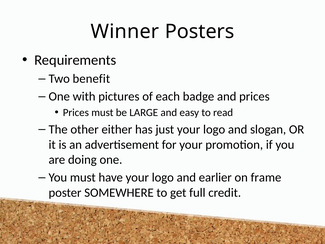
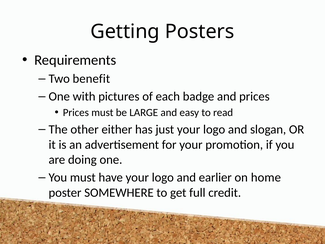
Winner: Winner -> Getting
frame: frame -> home
